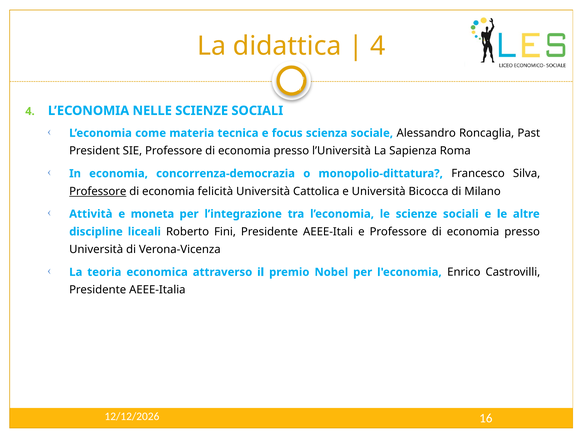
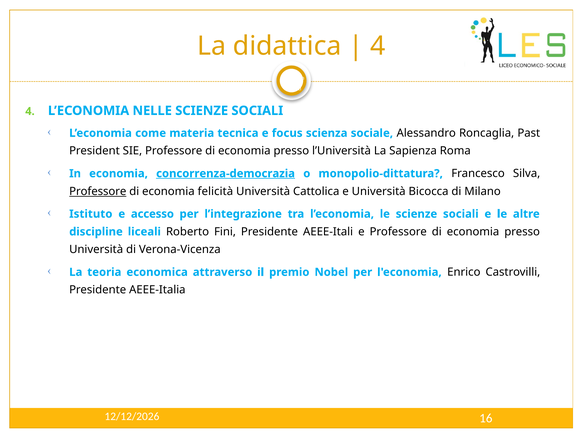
concorrenza-democrazia underline: none -> present
Attività: Attività -> Istituto
moneta: moneta -> accesso
